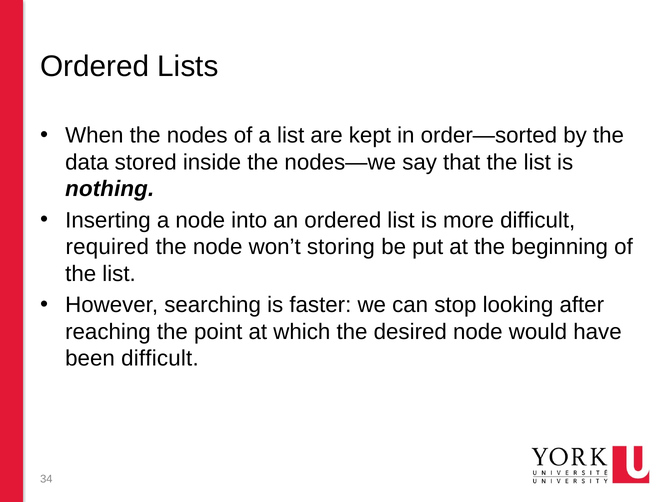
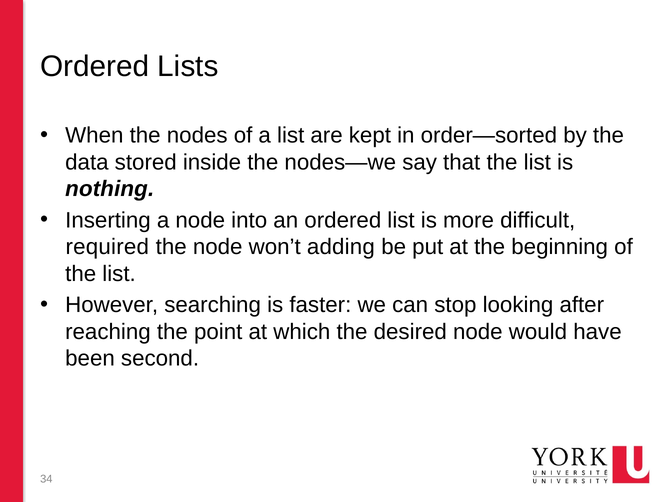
storing: storing -> adding
been difficult: difficult -> second
